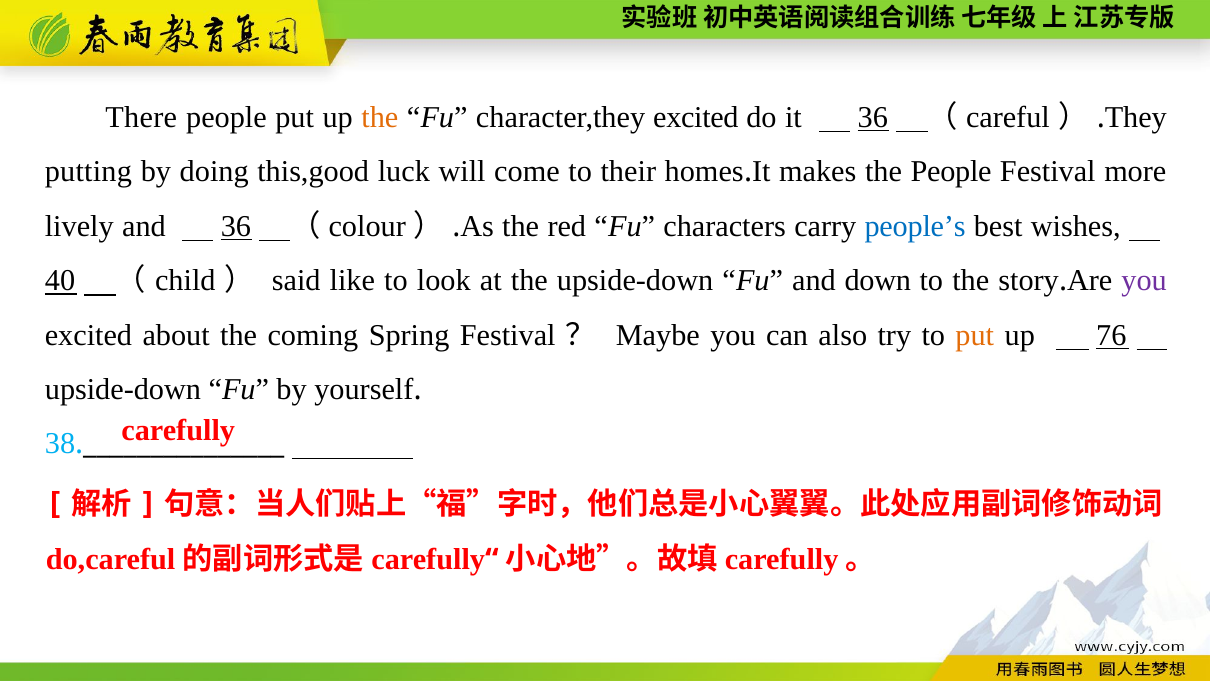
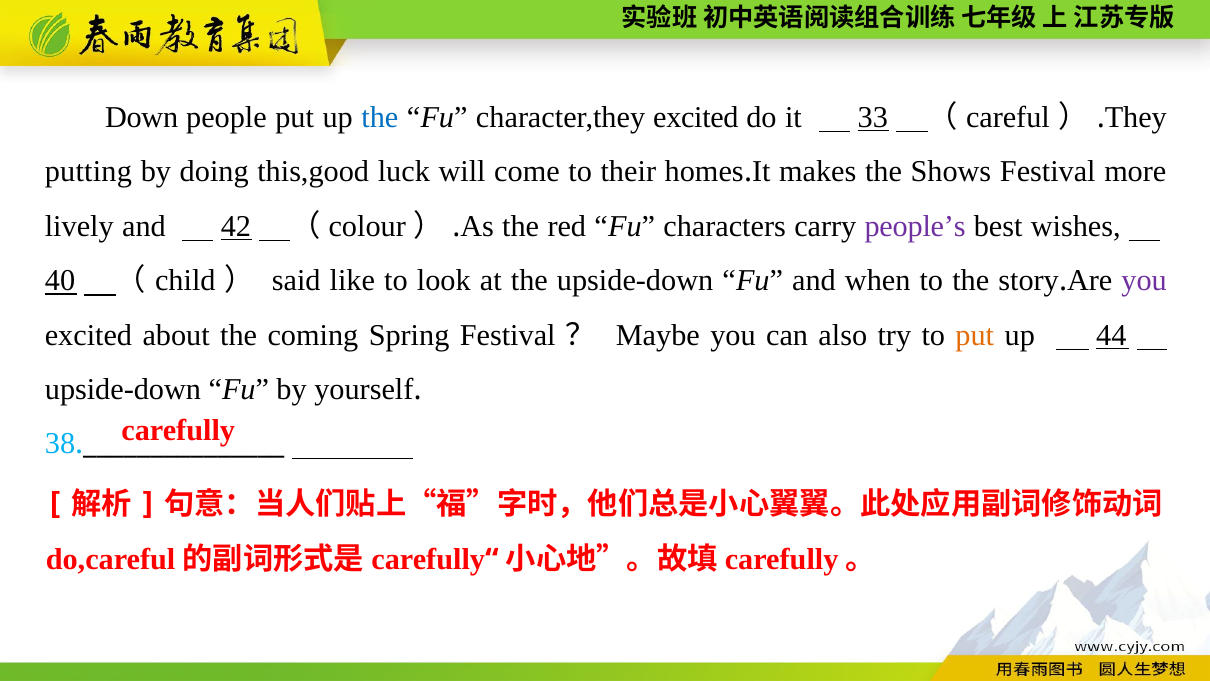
There: There -> Down
the at (380, 117) colour: orange -> blue
it 36: 36 -> 33
the People: People -> Shows
and 36: 36 -> 42
people’s colour: blue -> purple
down: down -> when
76: 76 -> 44
